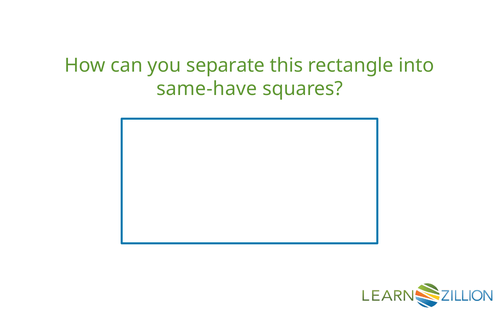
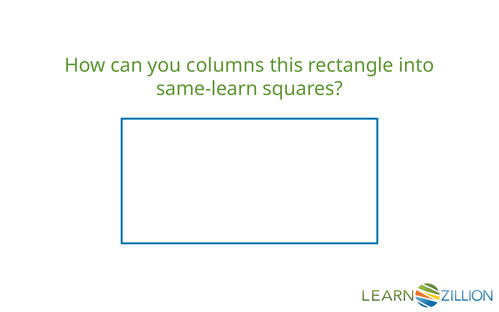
separate: separate -> columns
same-have: same-have -> same-learn
